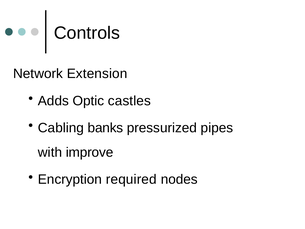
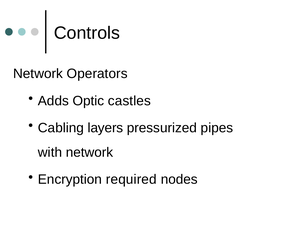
Extension: Extension -> Operators
banks: banks -> layers
with improve: improve -> network
